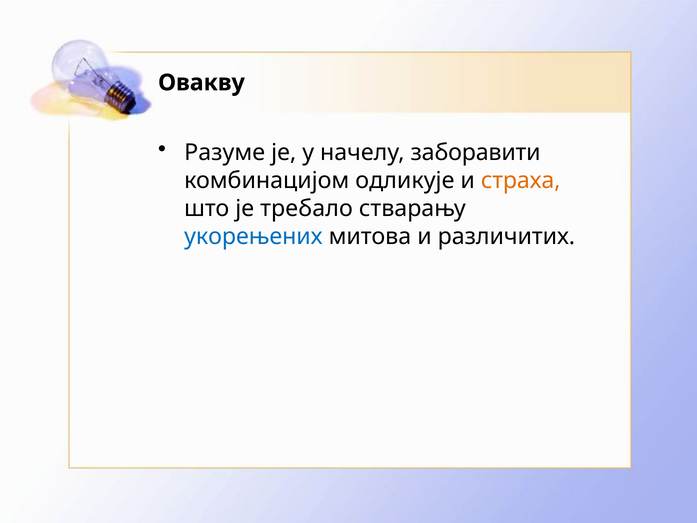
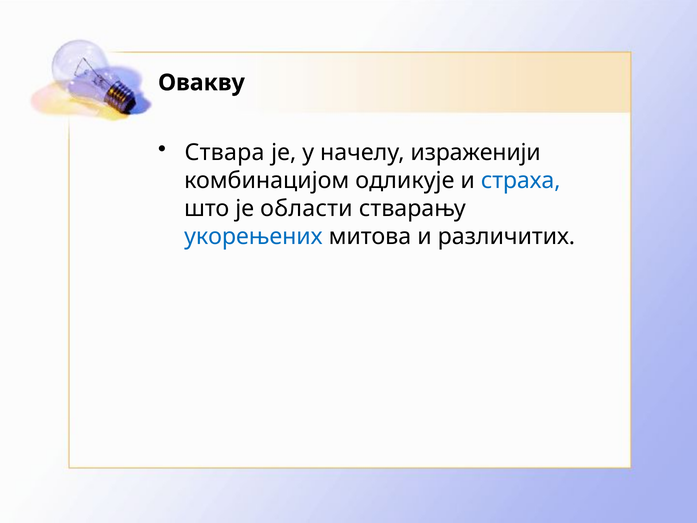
Разуме: Разуме -> Ствара
заборавити: заборавити -> израженији
страха colour: orange -> blue
требало: требало -> области
